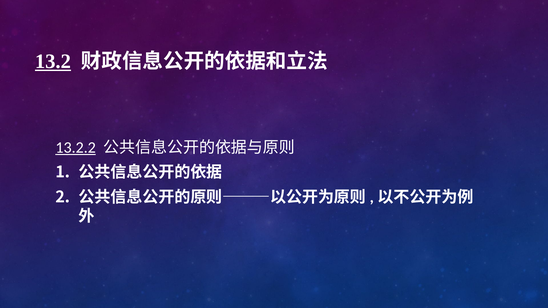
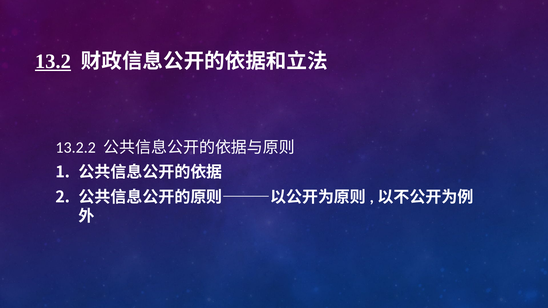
13.2.2 underline: present -> none
